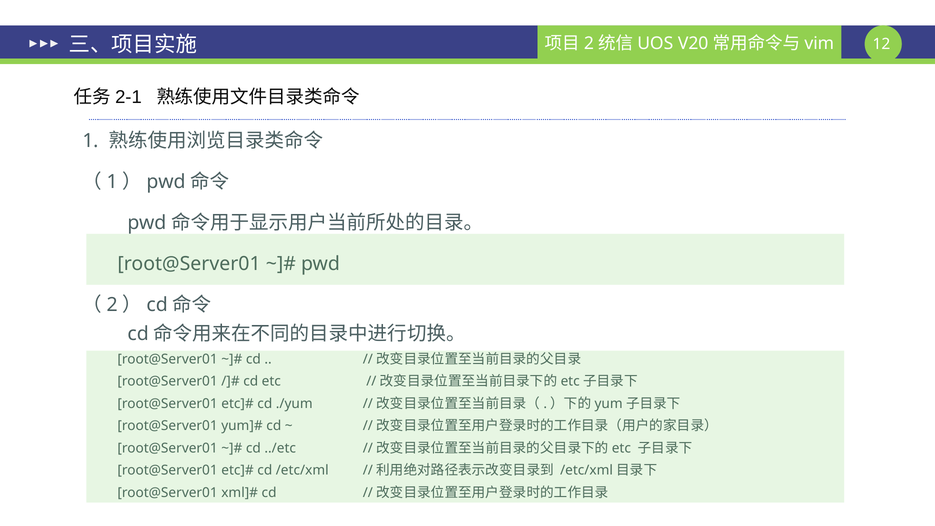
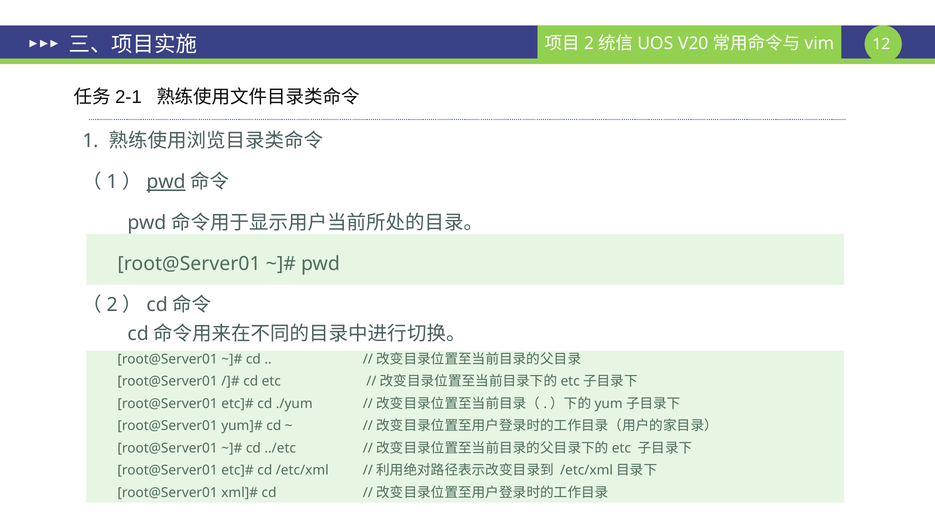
pwd at (166, 182) underline: none -> present
